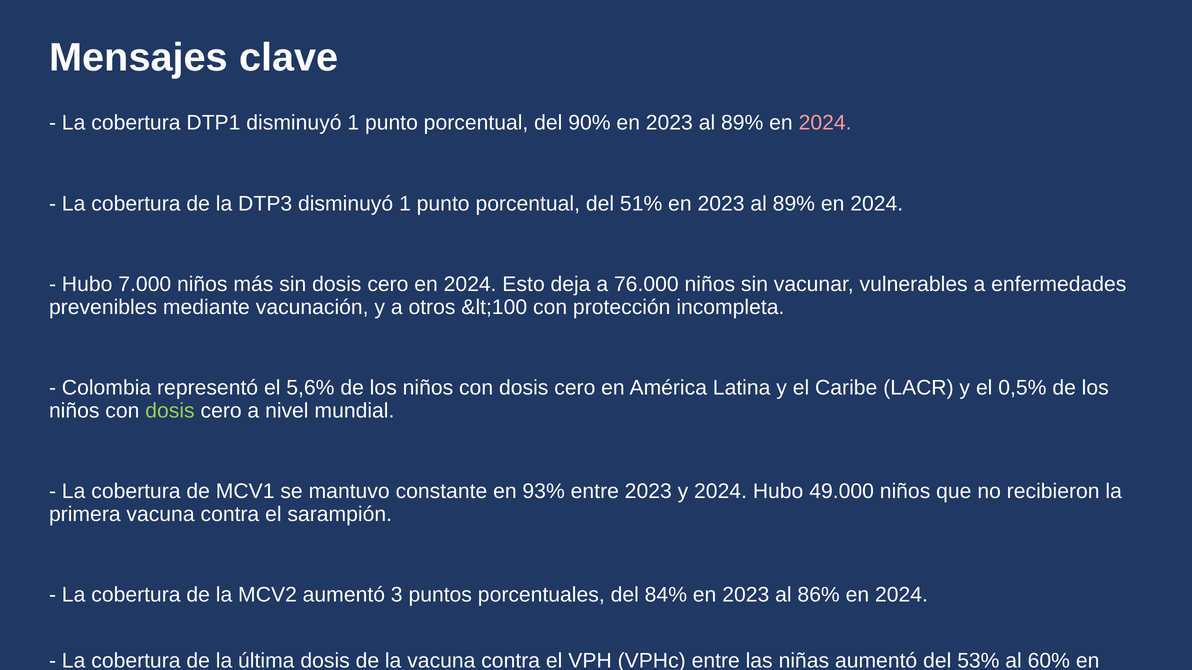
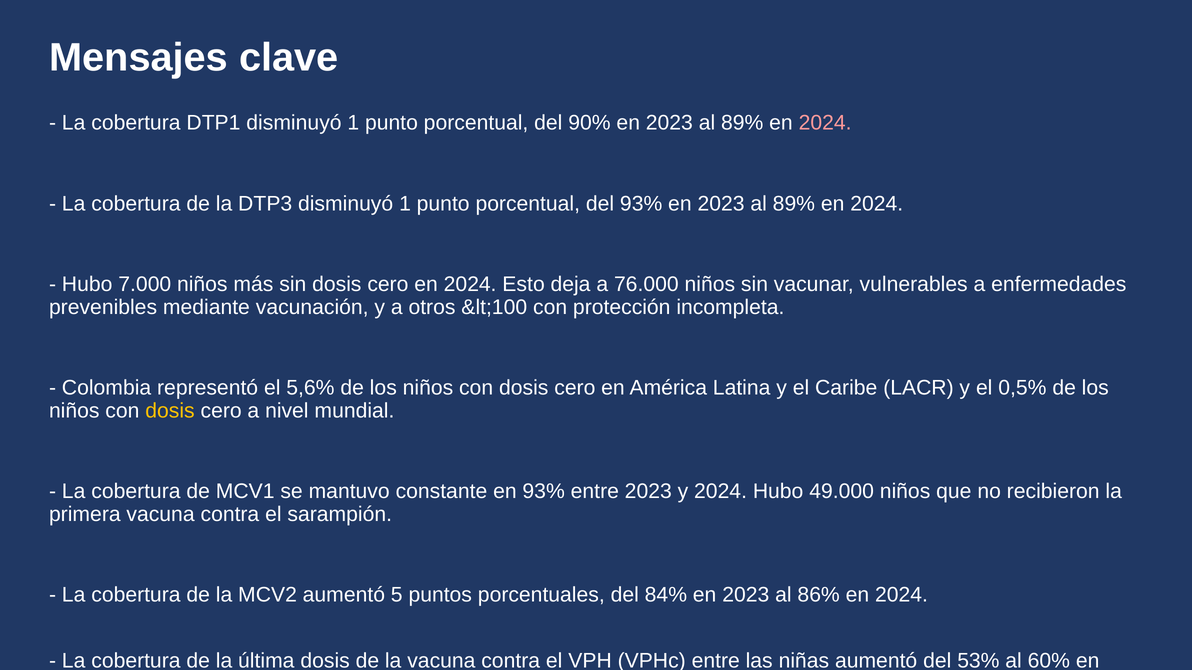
del 51%: 51% -> 93%
dosis at (170, 411) colour: light green -> yellow
3: 3 -> 5
